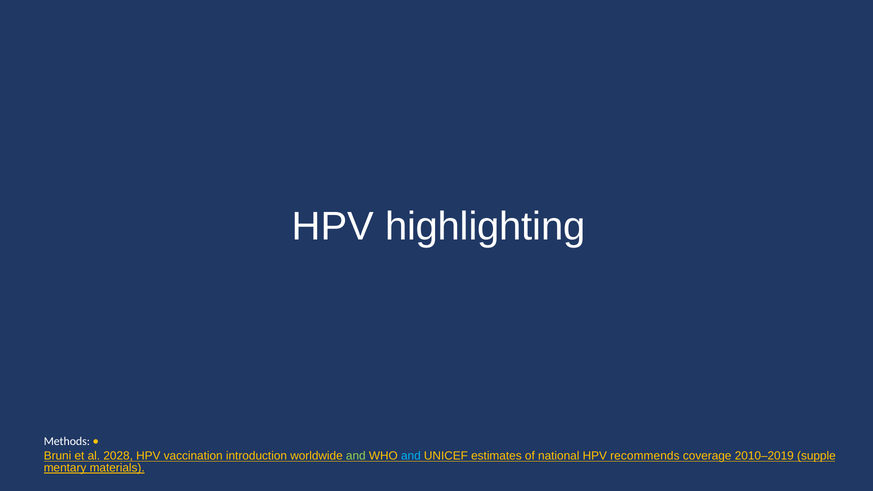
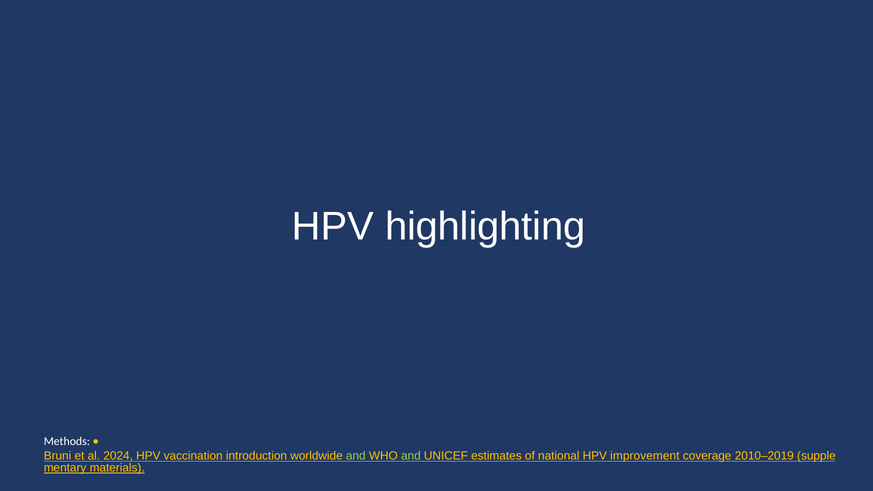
2028: 2028 -> 2024
and at (411, 456) colour: light blue -> light green
recommends: recommends -> improvement
